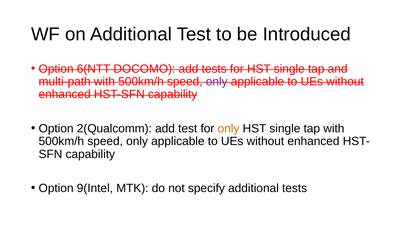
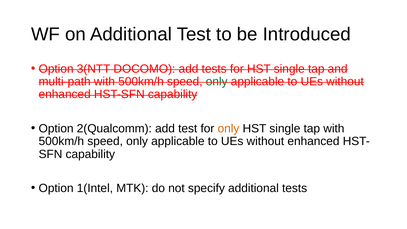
6(NTT: 6(NTT -> 3(NTT
only at (217, 82) colour: purple -> green
9(Intel: 9(Intel -> 1(Intel
